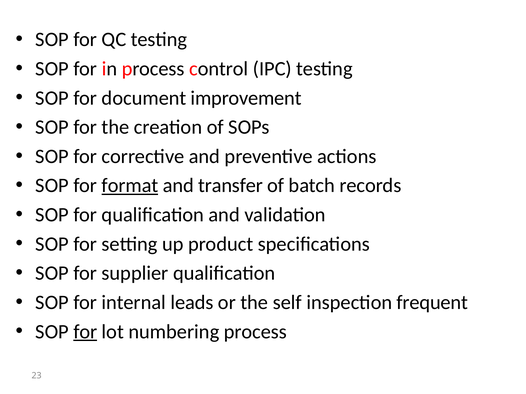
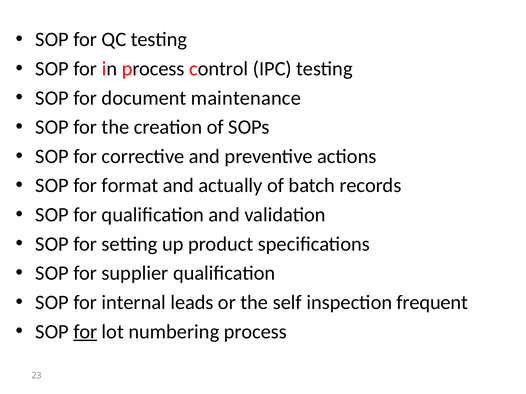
improvement: improvement -> maintenance
format underline: present -> none
transfer: transfer -> actually
